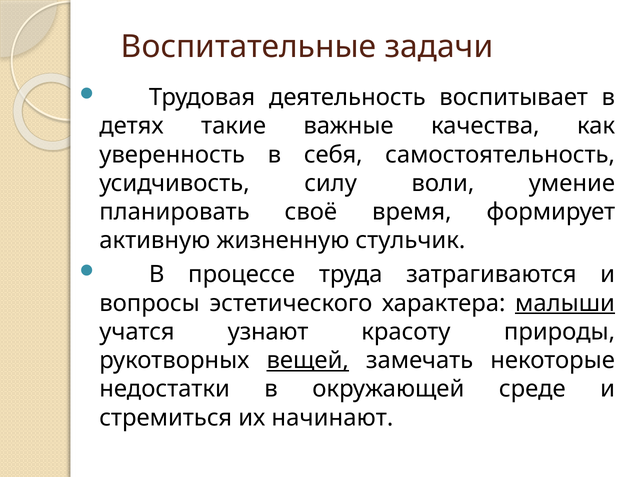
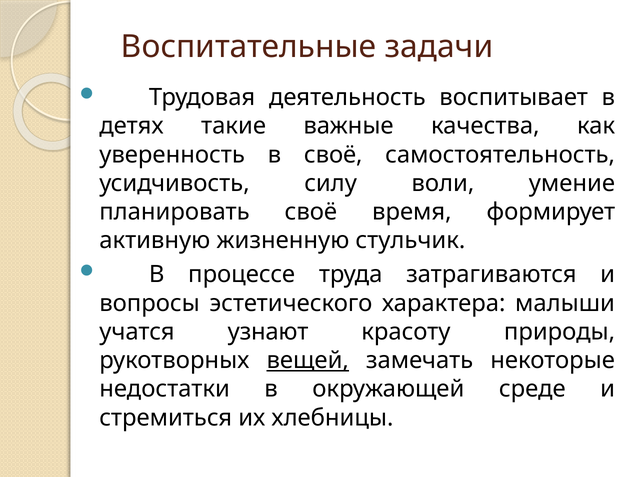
в себя: себя -> своё
малыши underline: present -> none
начинают: начинают -> хлебницы
